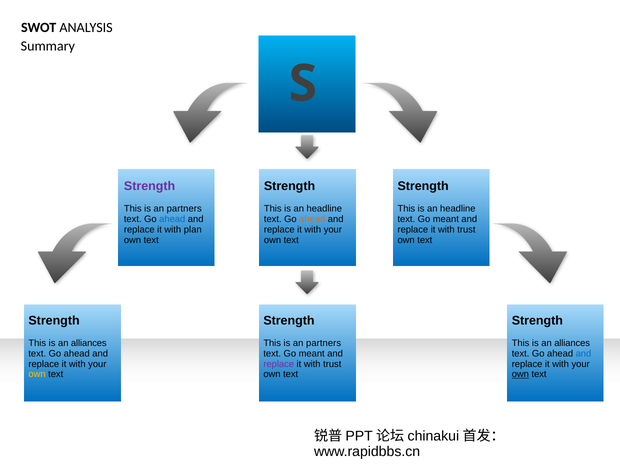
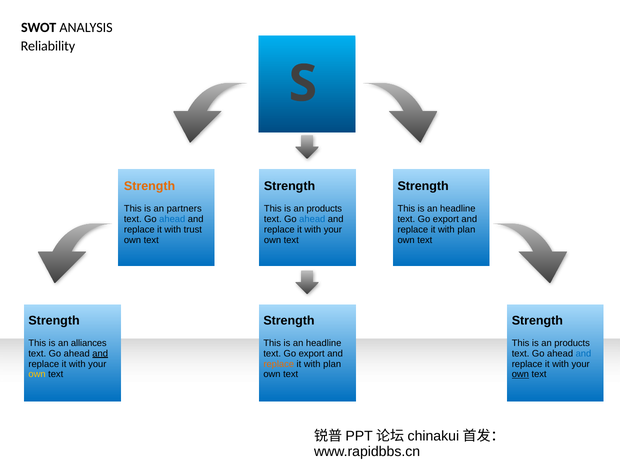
Summary: Summary -> Reliability
Strength at (150, 186) colour: purple -> orange
headline at (324, 209): headline -> products
ahead at (312, 219) colour: orange -> blue
meant at (446, 219): meant -> export
plan: plan -> trust
trust at (466, 230): trust -> plan
partners at (324, 343): partners -> headline
alliances at (572, 343): alliances -> products
and at (100, 353) underline: none -> present
meant at (312, 353): meant -> export
replace at (279, 364) colour: purple -> orange
trust at (332, 364): trust -> plan
